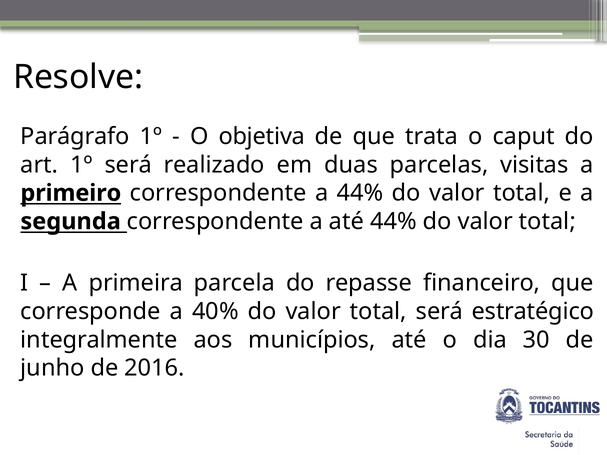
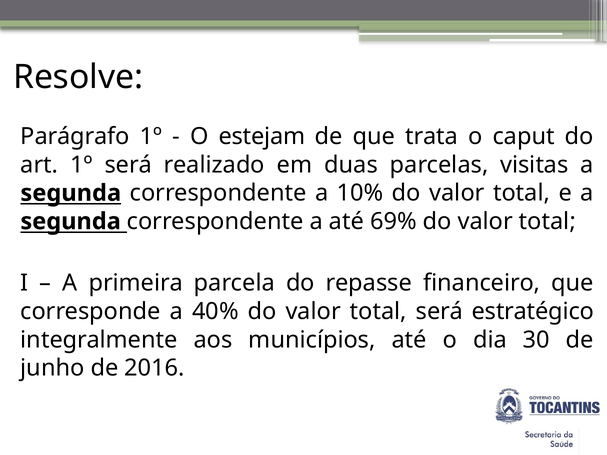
objetiva: objetiva -> estejam
primeiro at (71, 193): primeiro -> segunda
a 44%: 44% -> 10%
até 44%: 44% -> 69%
